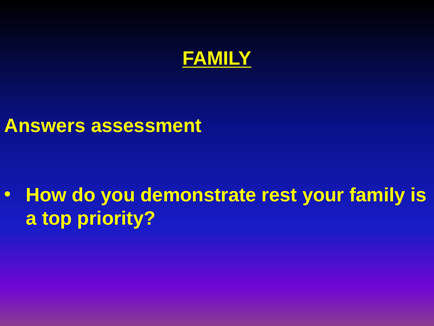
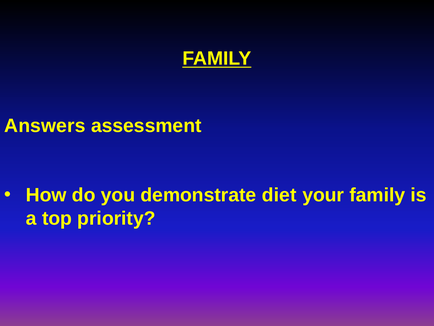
rest: rest -> diet
